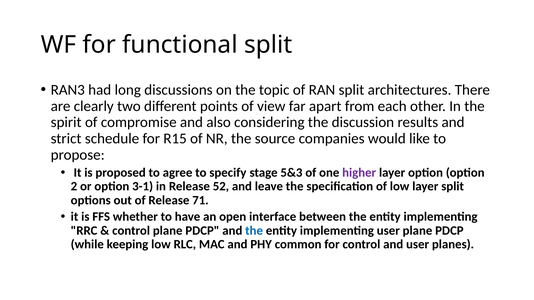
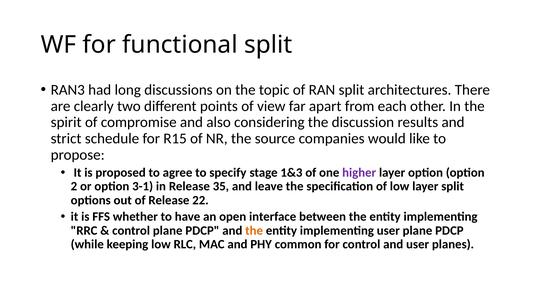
5&3: 5&3 -> 1&3
52: 52 -> 35
71: 71 -> 22
the at (254, 231) colour: blue -> orange
